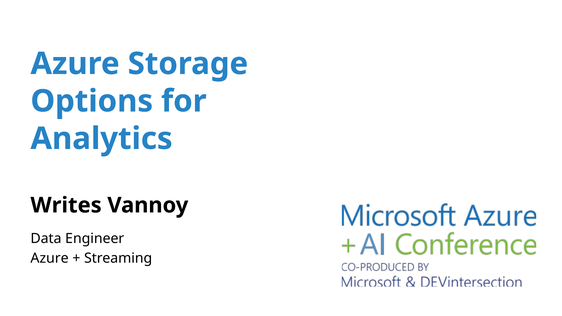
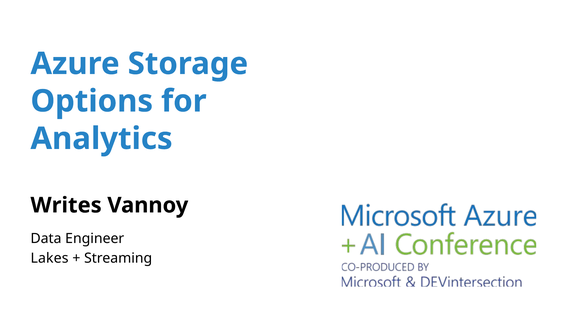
Azure at (50, 258): Azure -> Lakes
